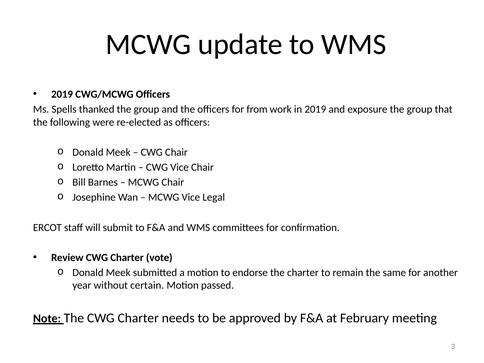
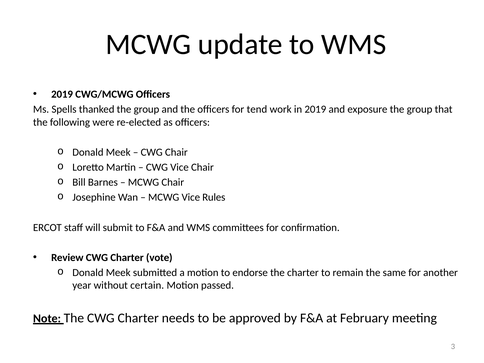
from: from -> tend
Legal: Legal -> Rules
